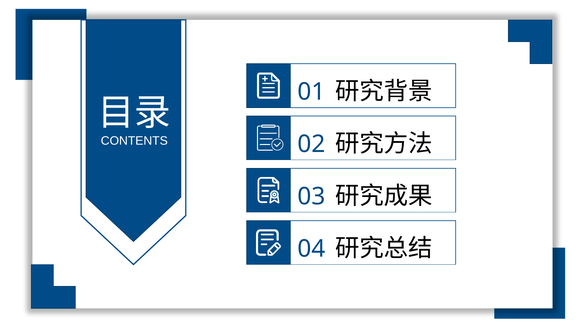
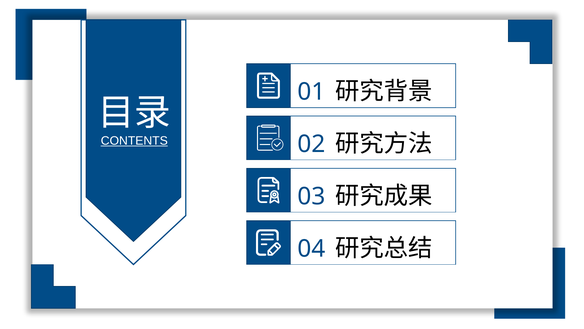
CONTENTS underline: none -> present
